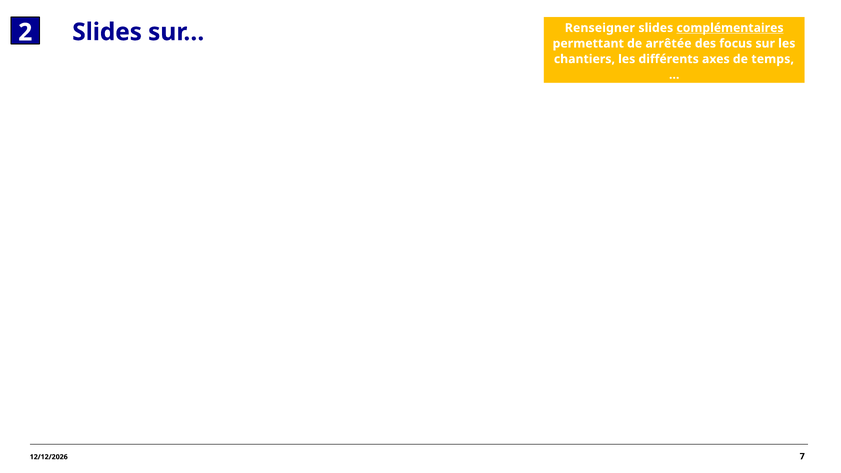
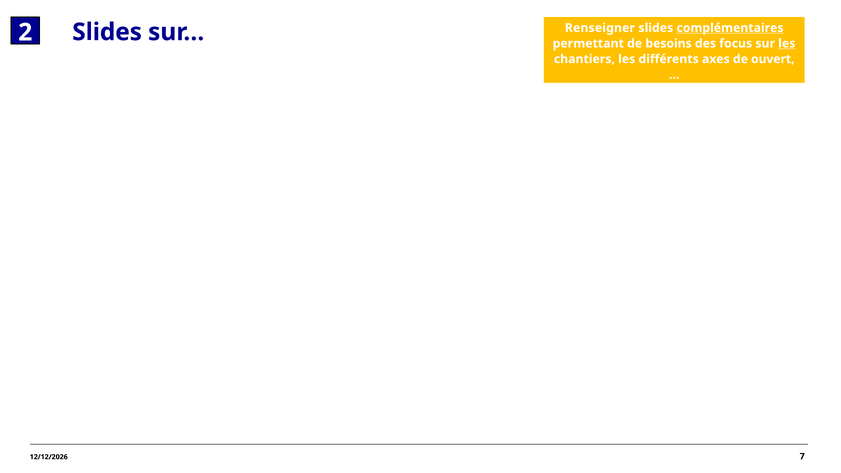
arrêtée: arrêtée -> besoins
les at (787, 43) underline: none -> present
temps: temps -> ouvert
